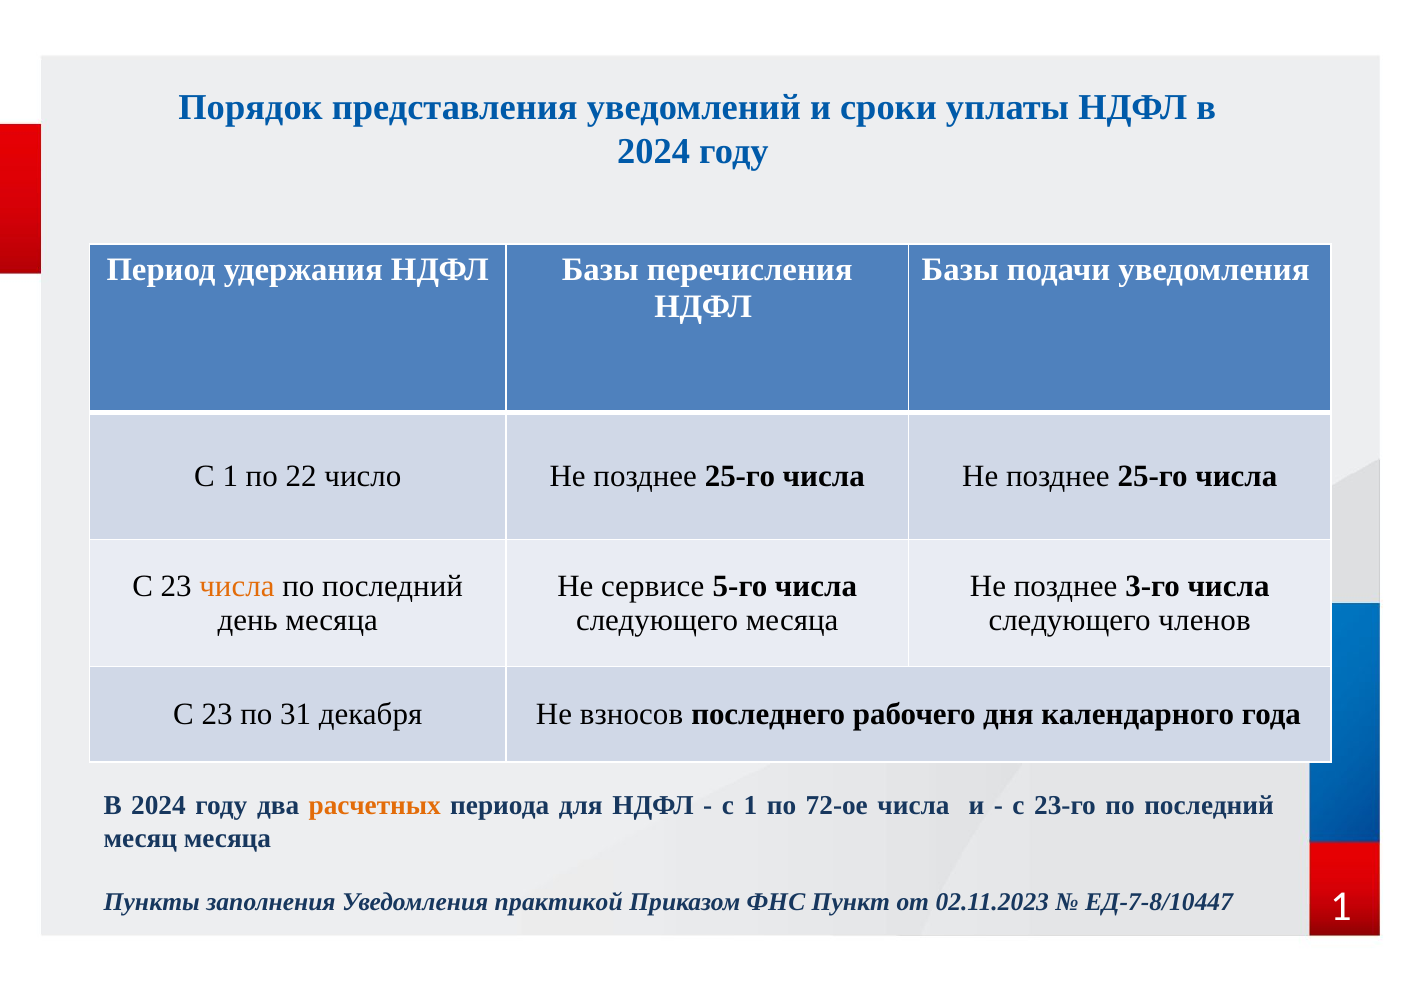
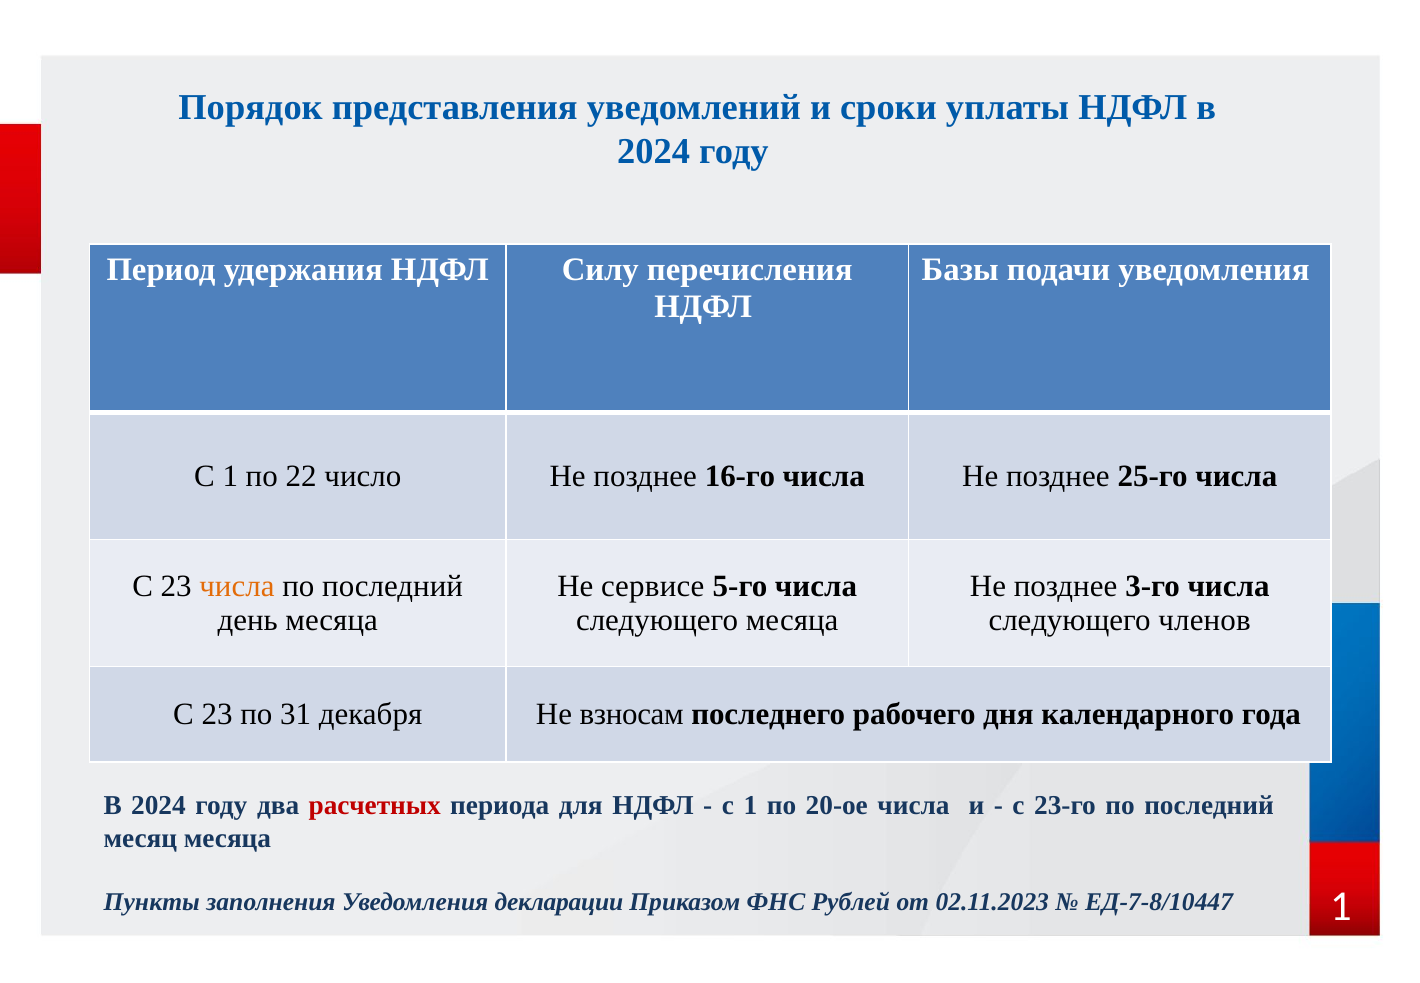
удержания НДФЛ Базы: Базы -> Силу
число Не позднее 25-го: 25-го -> 16-го
взносов: взносов -> взносам
расчетных colour: orange -> red
72-ое: 72-ое -> 20-ое
практикой: практикой -> декларации
Пункт: Пункт -> Рублей
